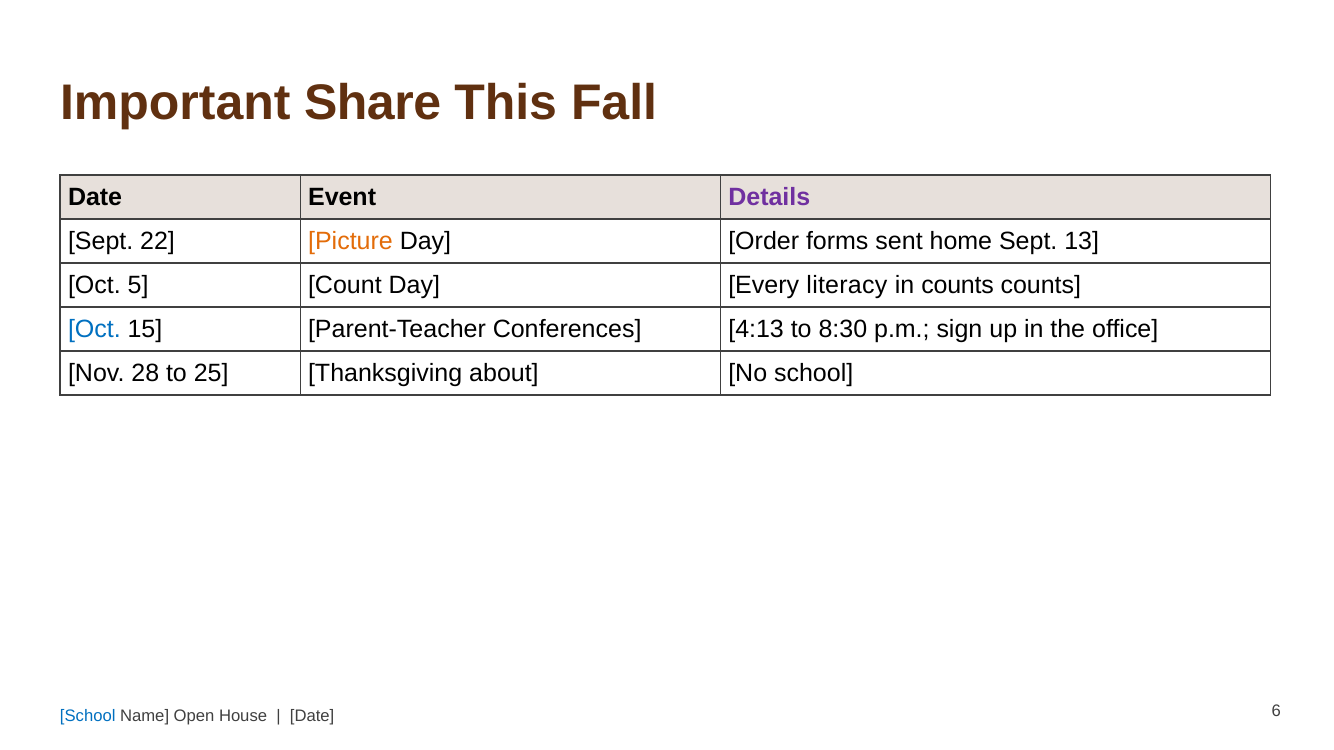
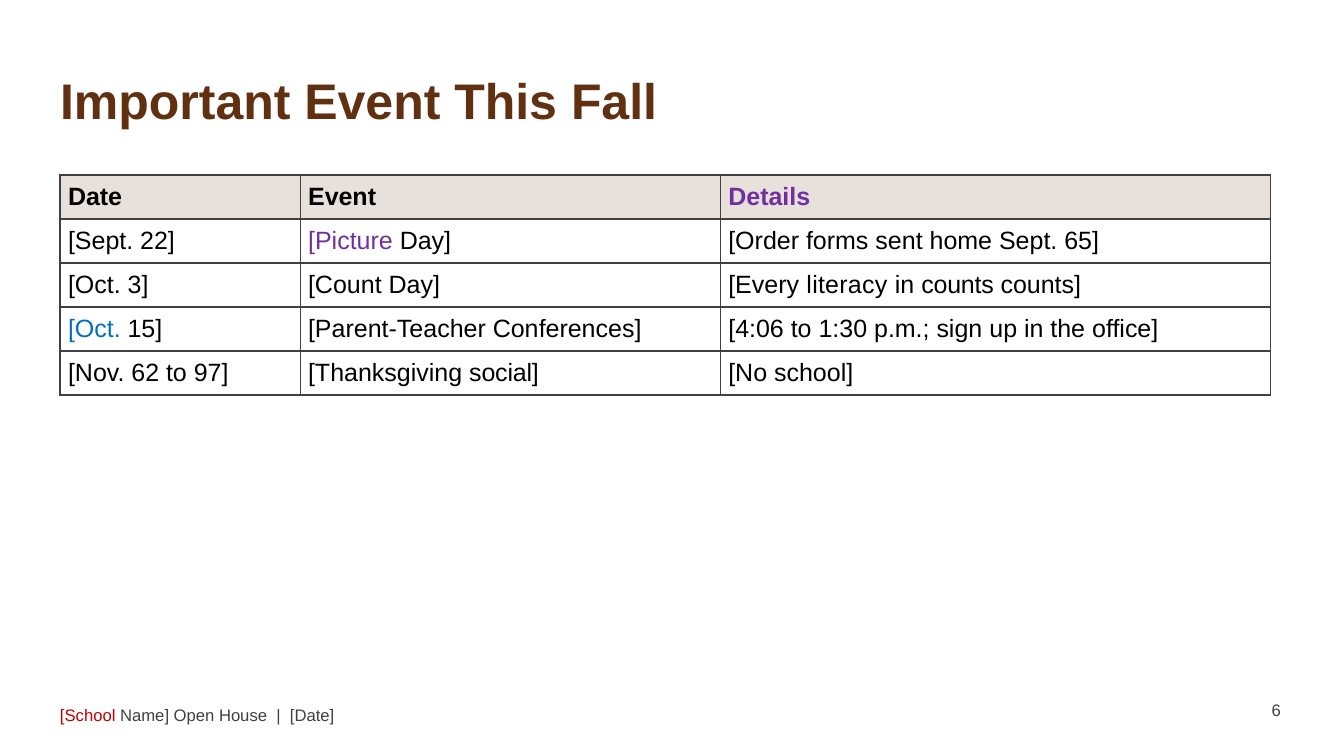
Important Share: Share -> Event
Picture colour: orange -> purple
13: 13 -> 65
5: 5 -> 3
4:13: 4:13 -> 4:06
8:30: 8:30 -> 1:30
28: 28 -> 62
25: 25 -> 97
about: about -> social
School at (88, 716) colour: blue -> red
